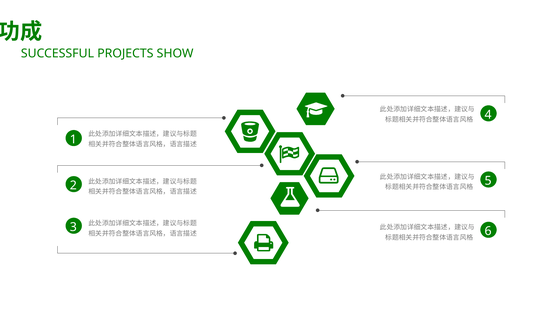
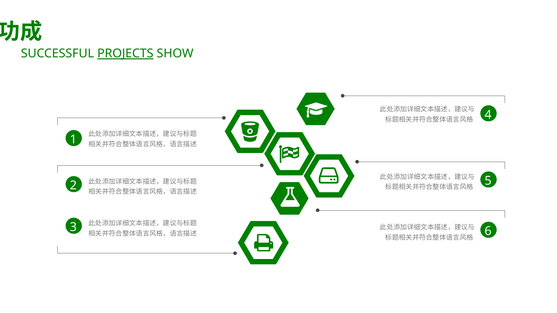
PROJECTS underline: none -> present
